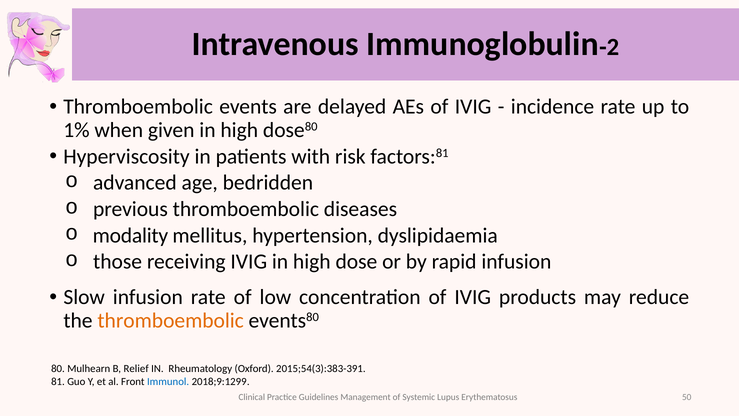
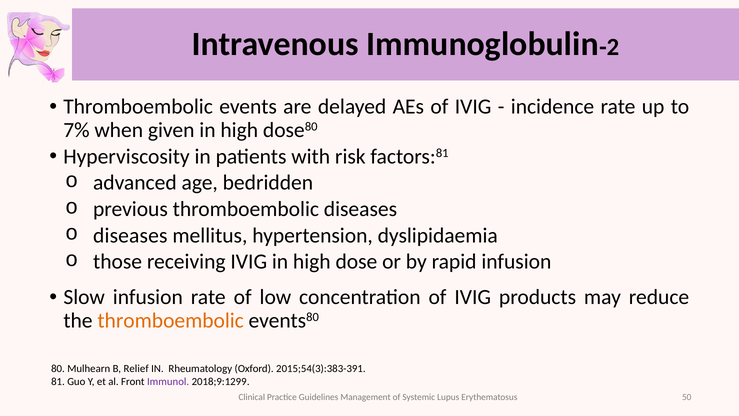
1%: 1% -> 7%
modality at (130, 235): modality -> diseases
Immunol colour: blue -> purple
